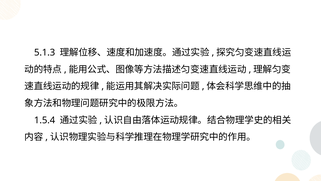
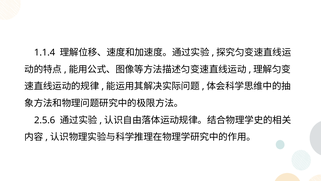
5.1.3: 5.1.3 -> 1.1.4
1.5.4: 1.5.4 -> 2.5.6
